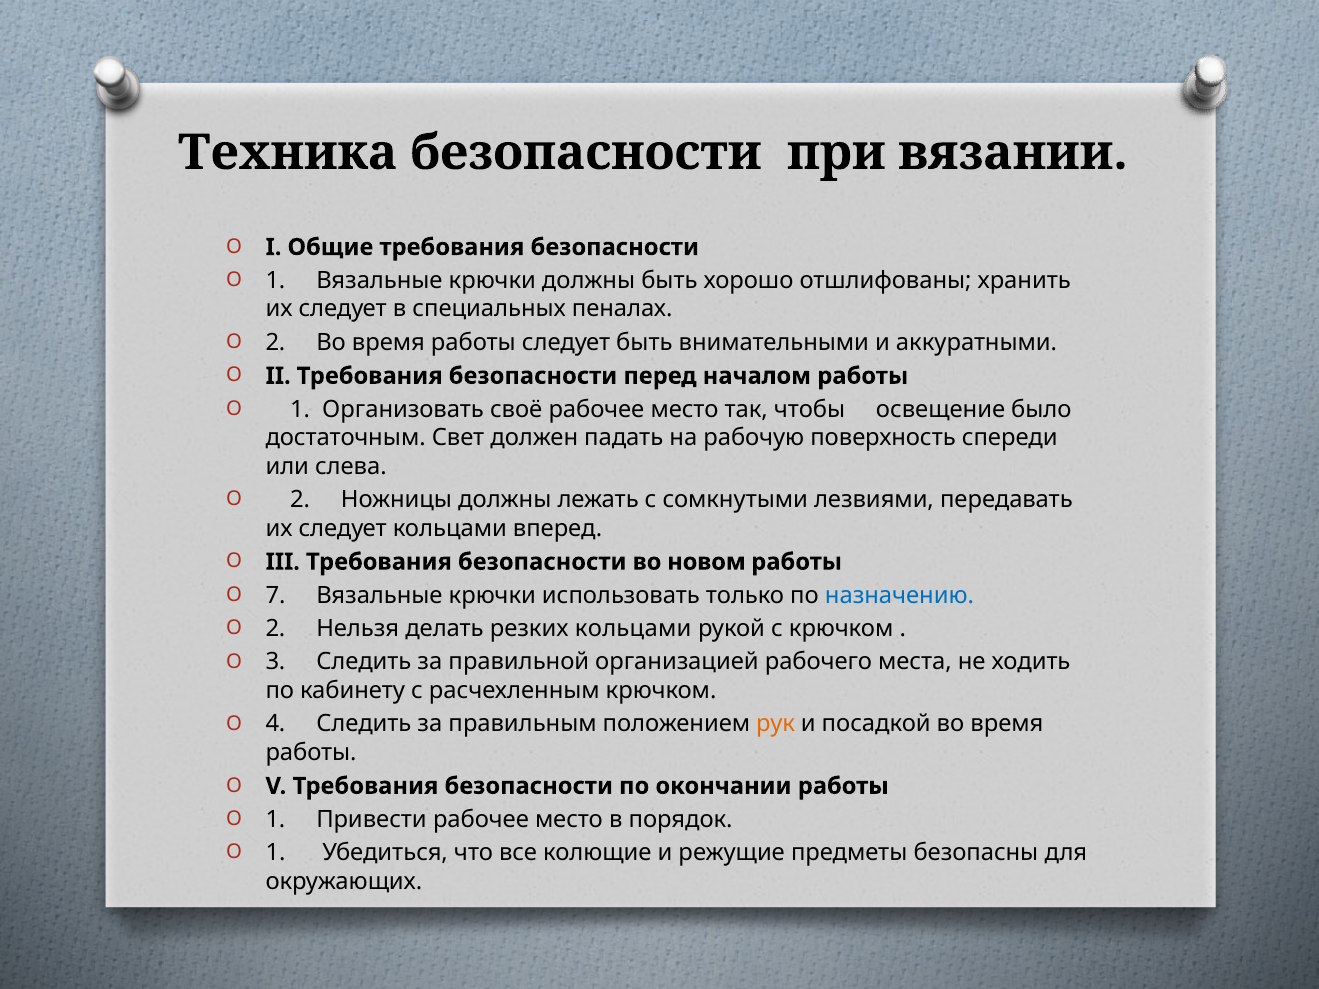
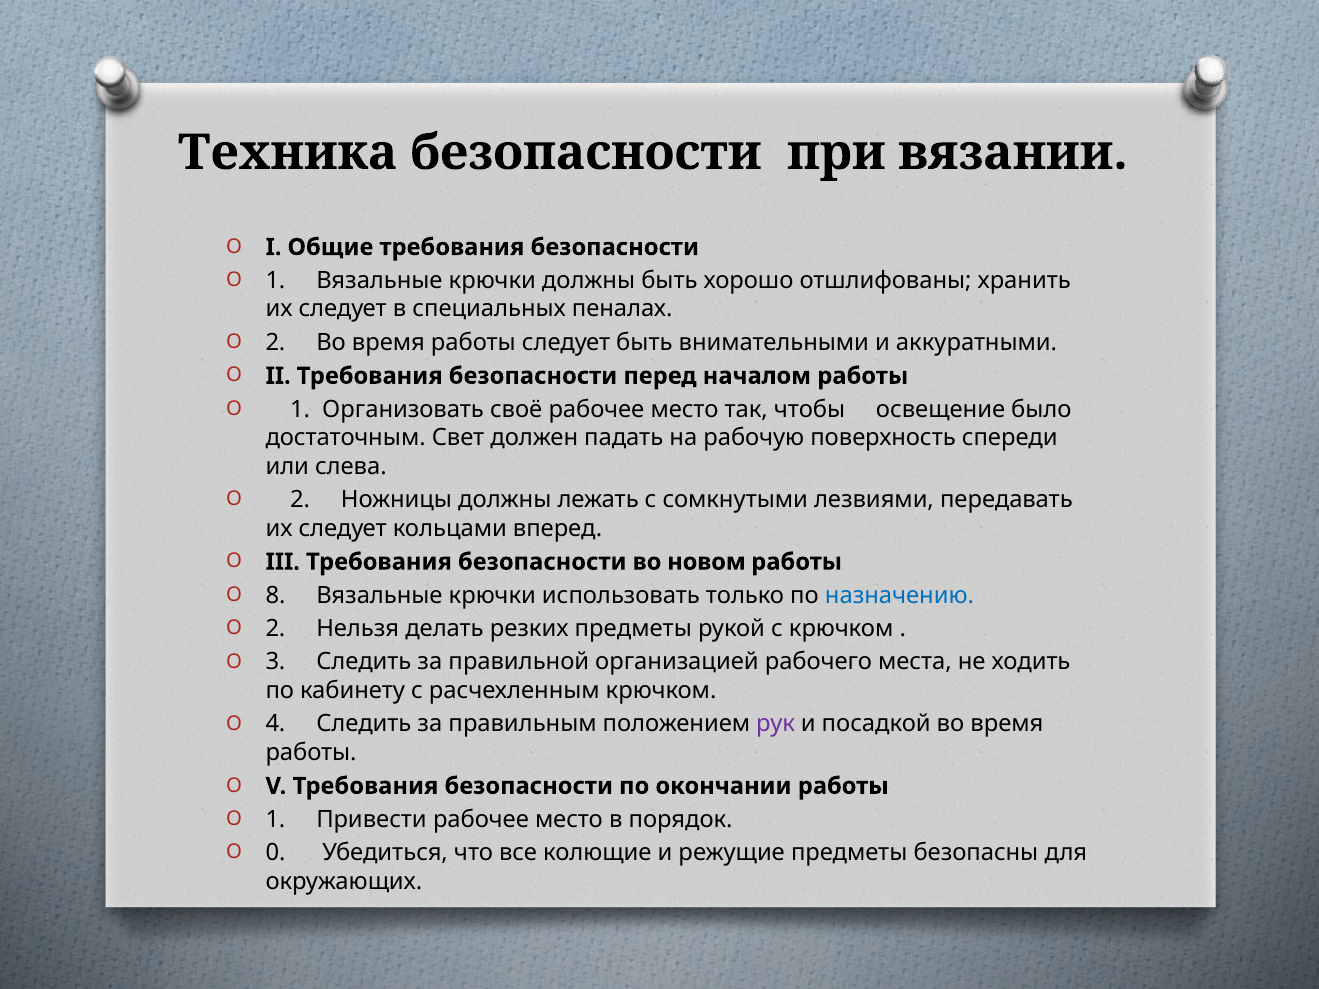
7: 7 -> 8
резких кольцами: кольцами -> предметы
рук colour: orange -> purple
1 at (275, 853): 1 -> 0
